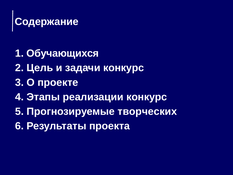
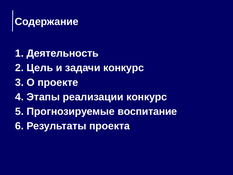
Обучающихся: Обучающихся -> Деятельность
творческих: творческих -> воспитание
